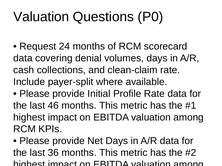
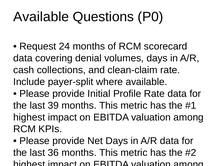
Valuation at (41, 17): Valuation -> Available
46: 46 -> 39
